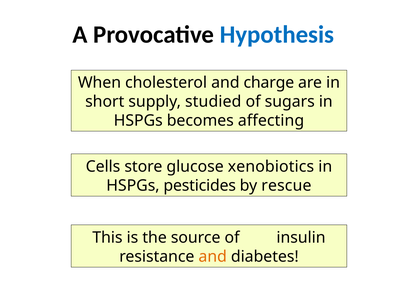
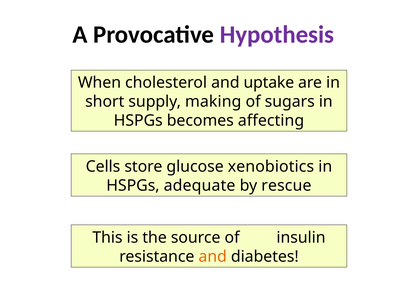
Hypothesis colour: blue -> purple
charge: charge -> uptake
studied: studied -> making
pesticides: pesticides -> adequate
